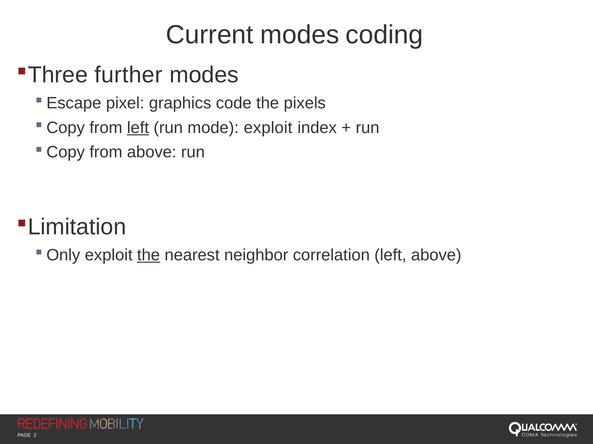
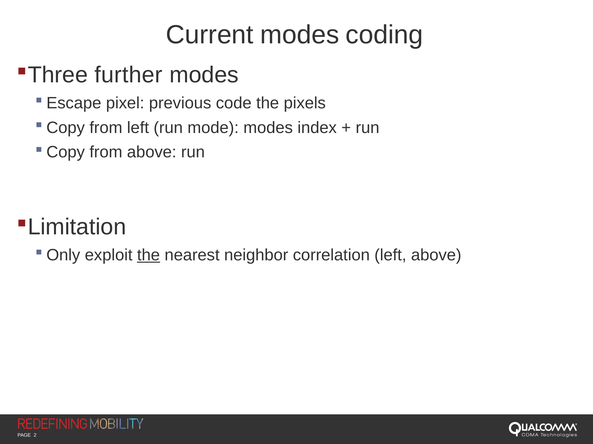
graphics: graphics -> previous
left at (138, 128) underline: present -> none
mode exploit: exploit -> modes
